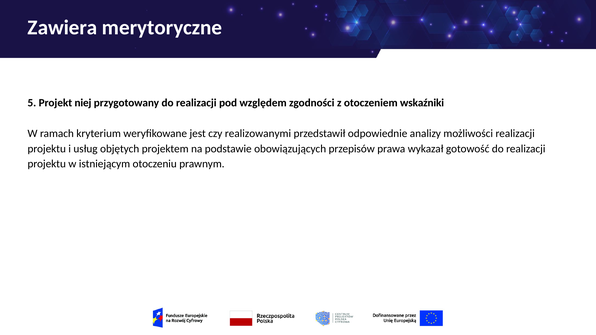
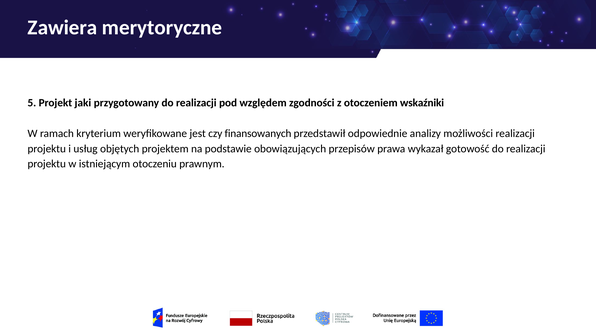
niej: niej -> jaki
realizowanymi: realizowanymi -> finansowanych
